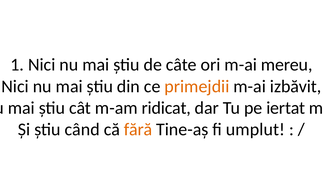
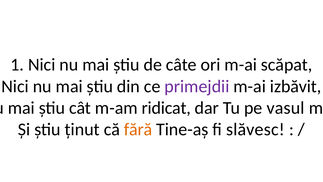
mereu: mereu -> scăpat
primejdii colour: orange -> purple
iertat: iertat -> vasul
știu când: când -> ținut
umplut: umplut -> slăvesc
